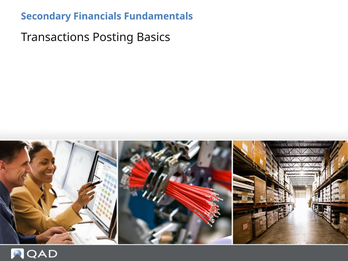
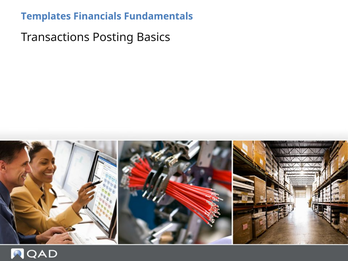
Secondary: Secondary -> Templates
